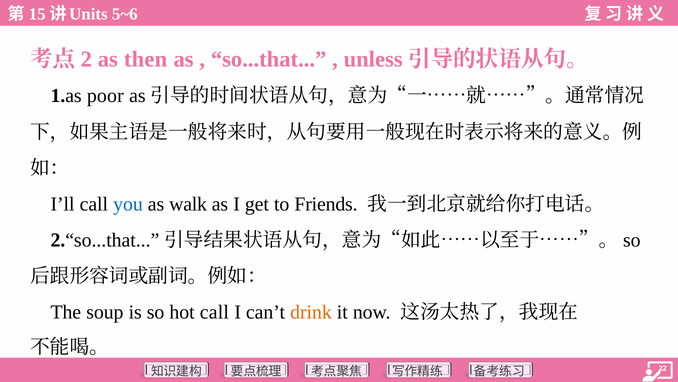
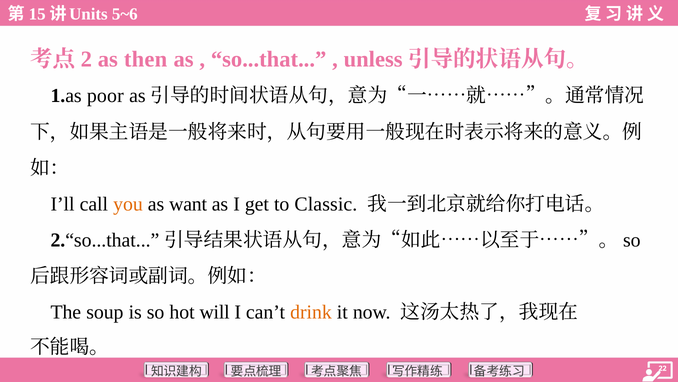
you colour: blue -> orange
walk: walk -> want
Friends: Friends -> Classic
hot call: call -> will
